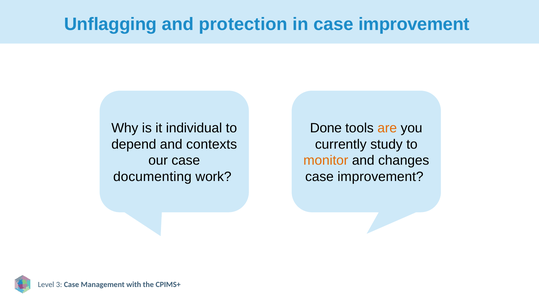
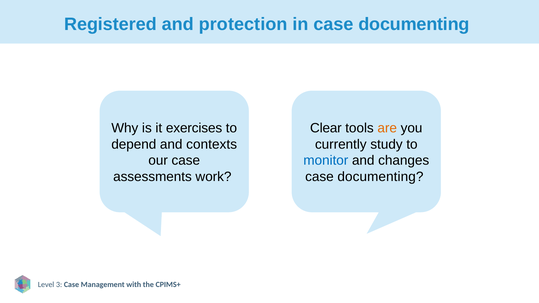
Unflagging: Unflagging -> Registered
in case improvement: improvement -> documenting
individual: individual -> exercises
Done: Done -> Clear
monitor colour: orange -> blue
documenting: documenting -> assessments
improvement at (380, 177): improvement -> documenting
